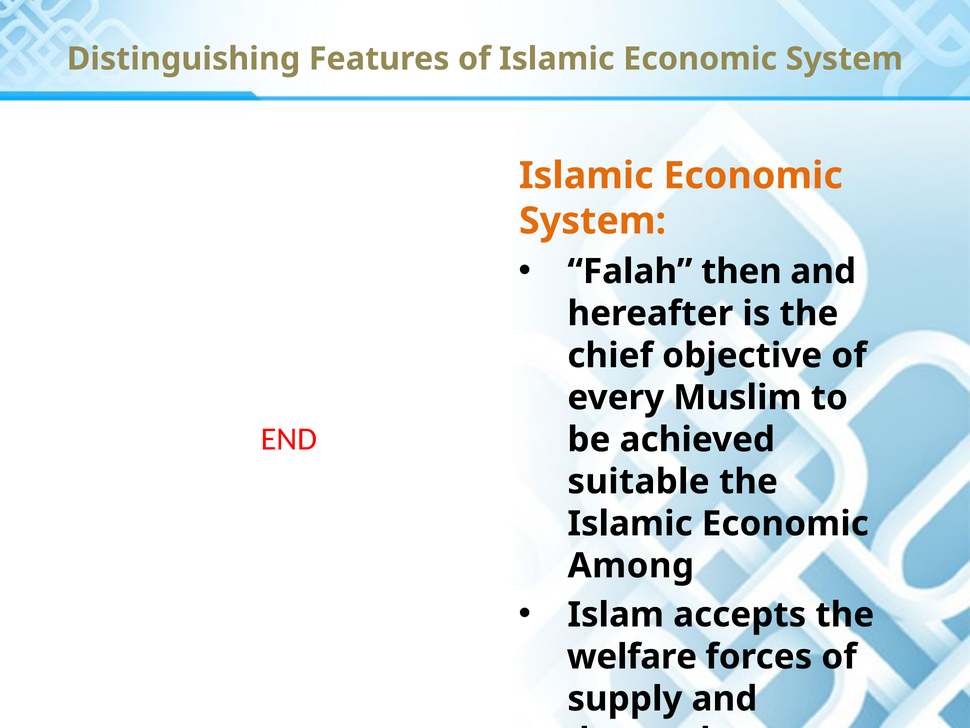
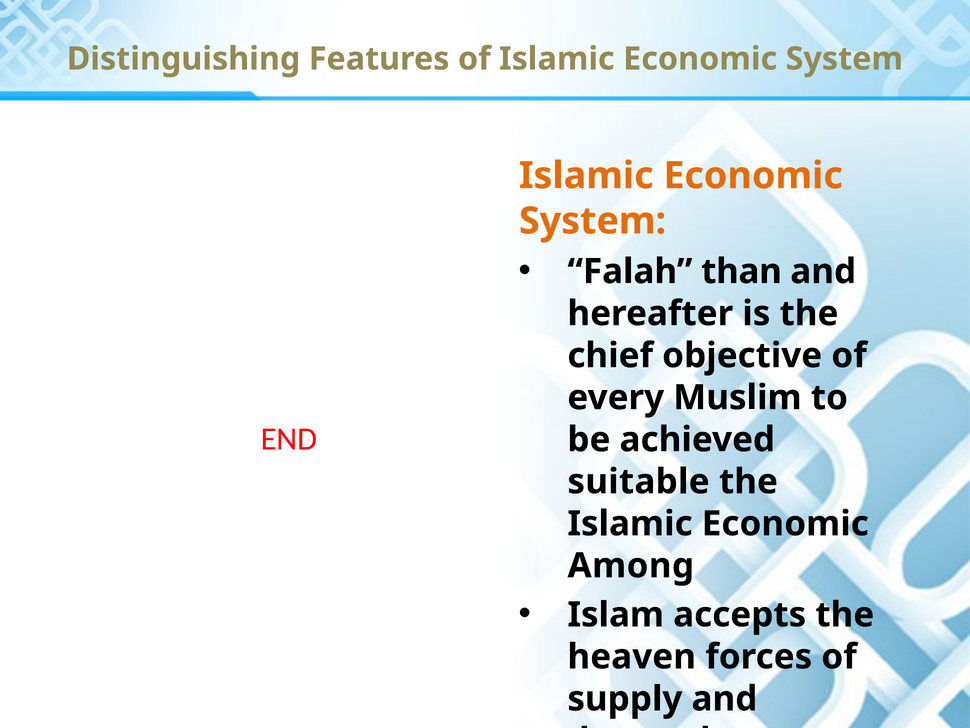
then: then -> than
welfare: welfare -> heaven
